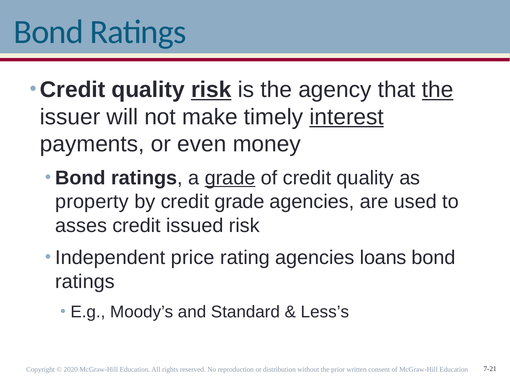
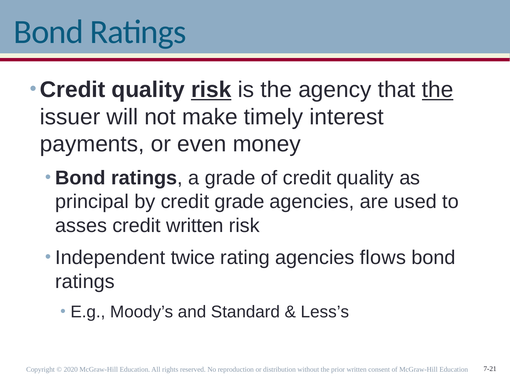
interest underline: present -> none
grade at (230, 178) underline: present -> none
property: property -> principal
credit issued: issued -> written
price: price -> twice
loans: loans -> flows
